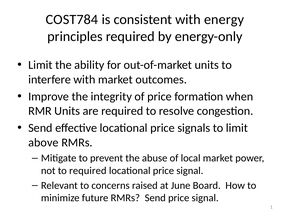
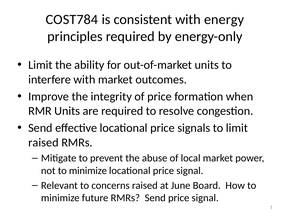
above at (43, 143): above -> raised
not to required: required -> minimize
